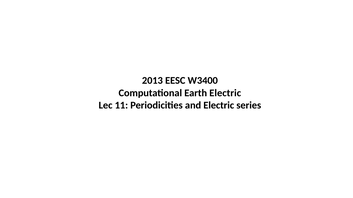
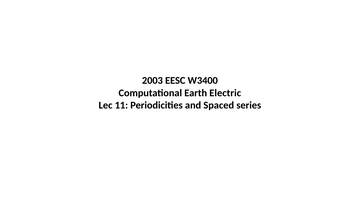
2013: 2013 -> 2003
and Electric: Electric -> Spaced
